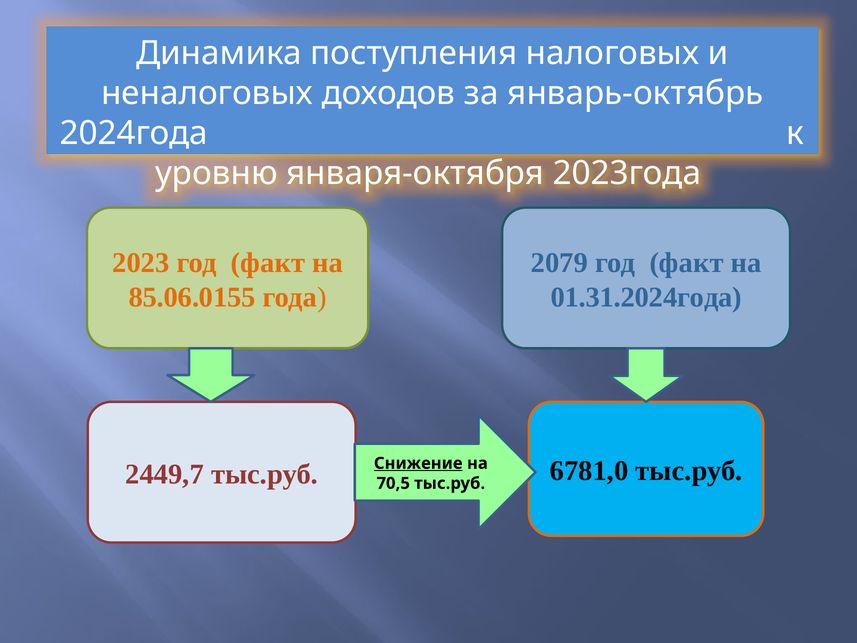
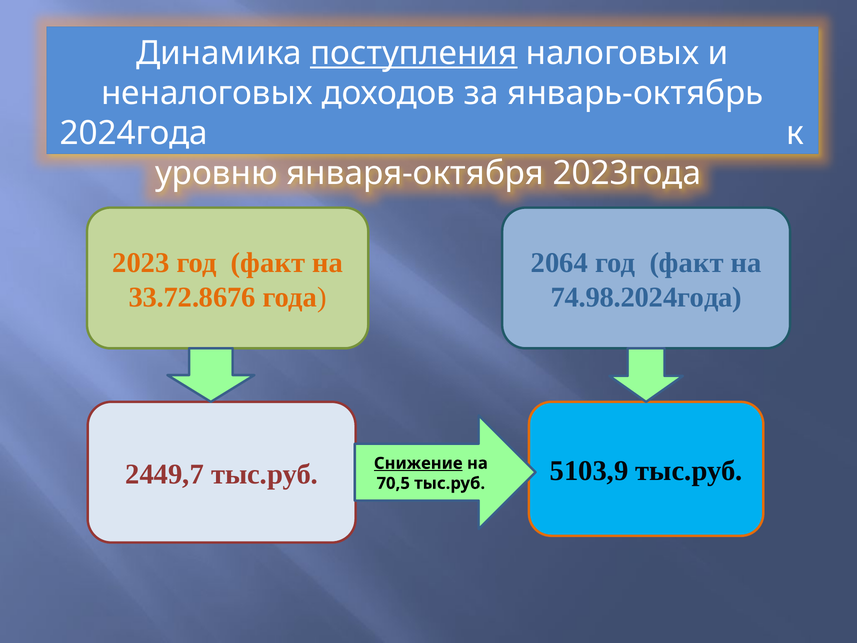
поступления underline: none -> present
2079: 2079 -> 2064
85.06.0155: 85.06.0155 -> 33.72.8676
01.31.2024года: 01.31.2024года -> 74.98.2024года
6781,0: 6781,0 -> 5103,9
